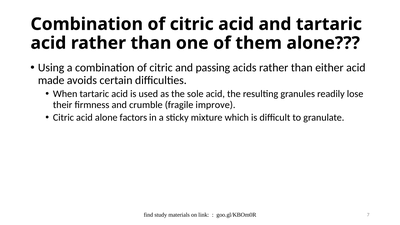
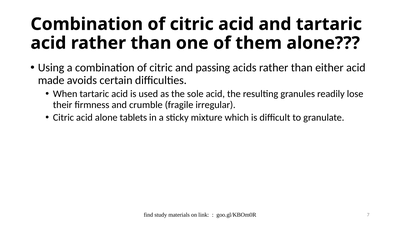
improve: improve -> irregular
factors: factors -> tablets
